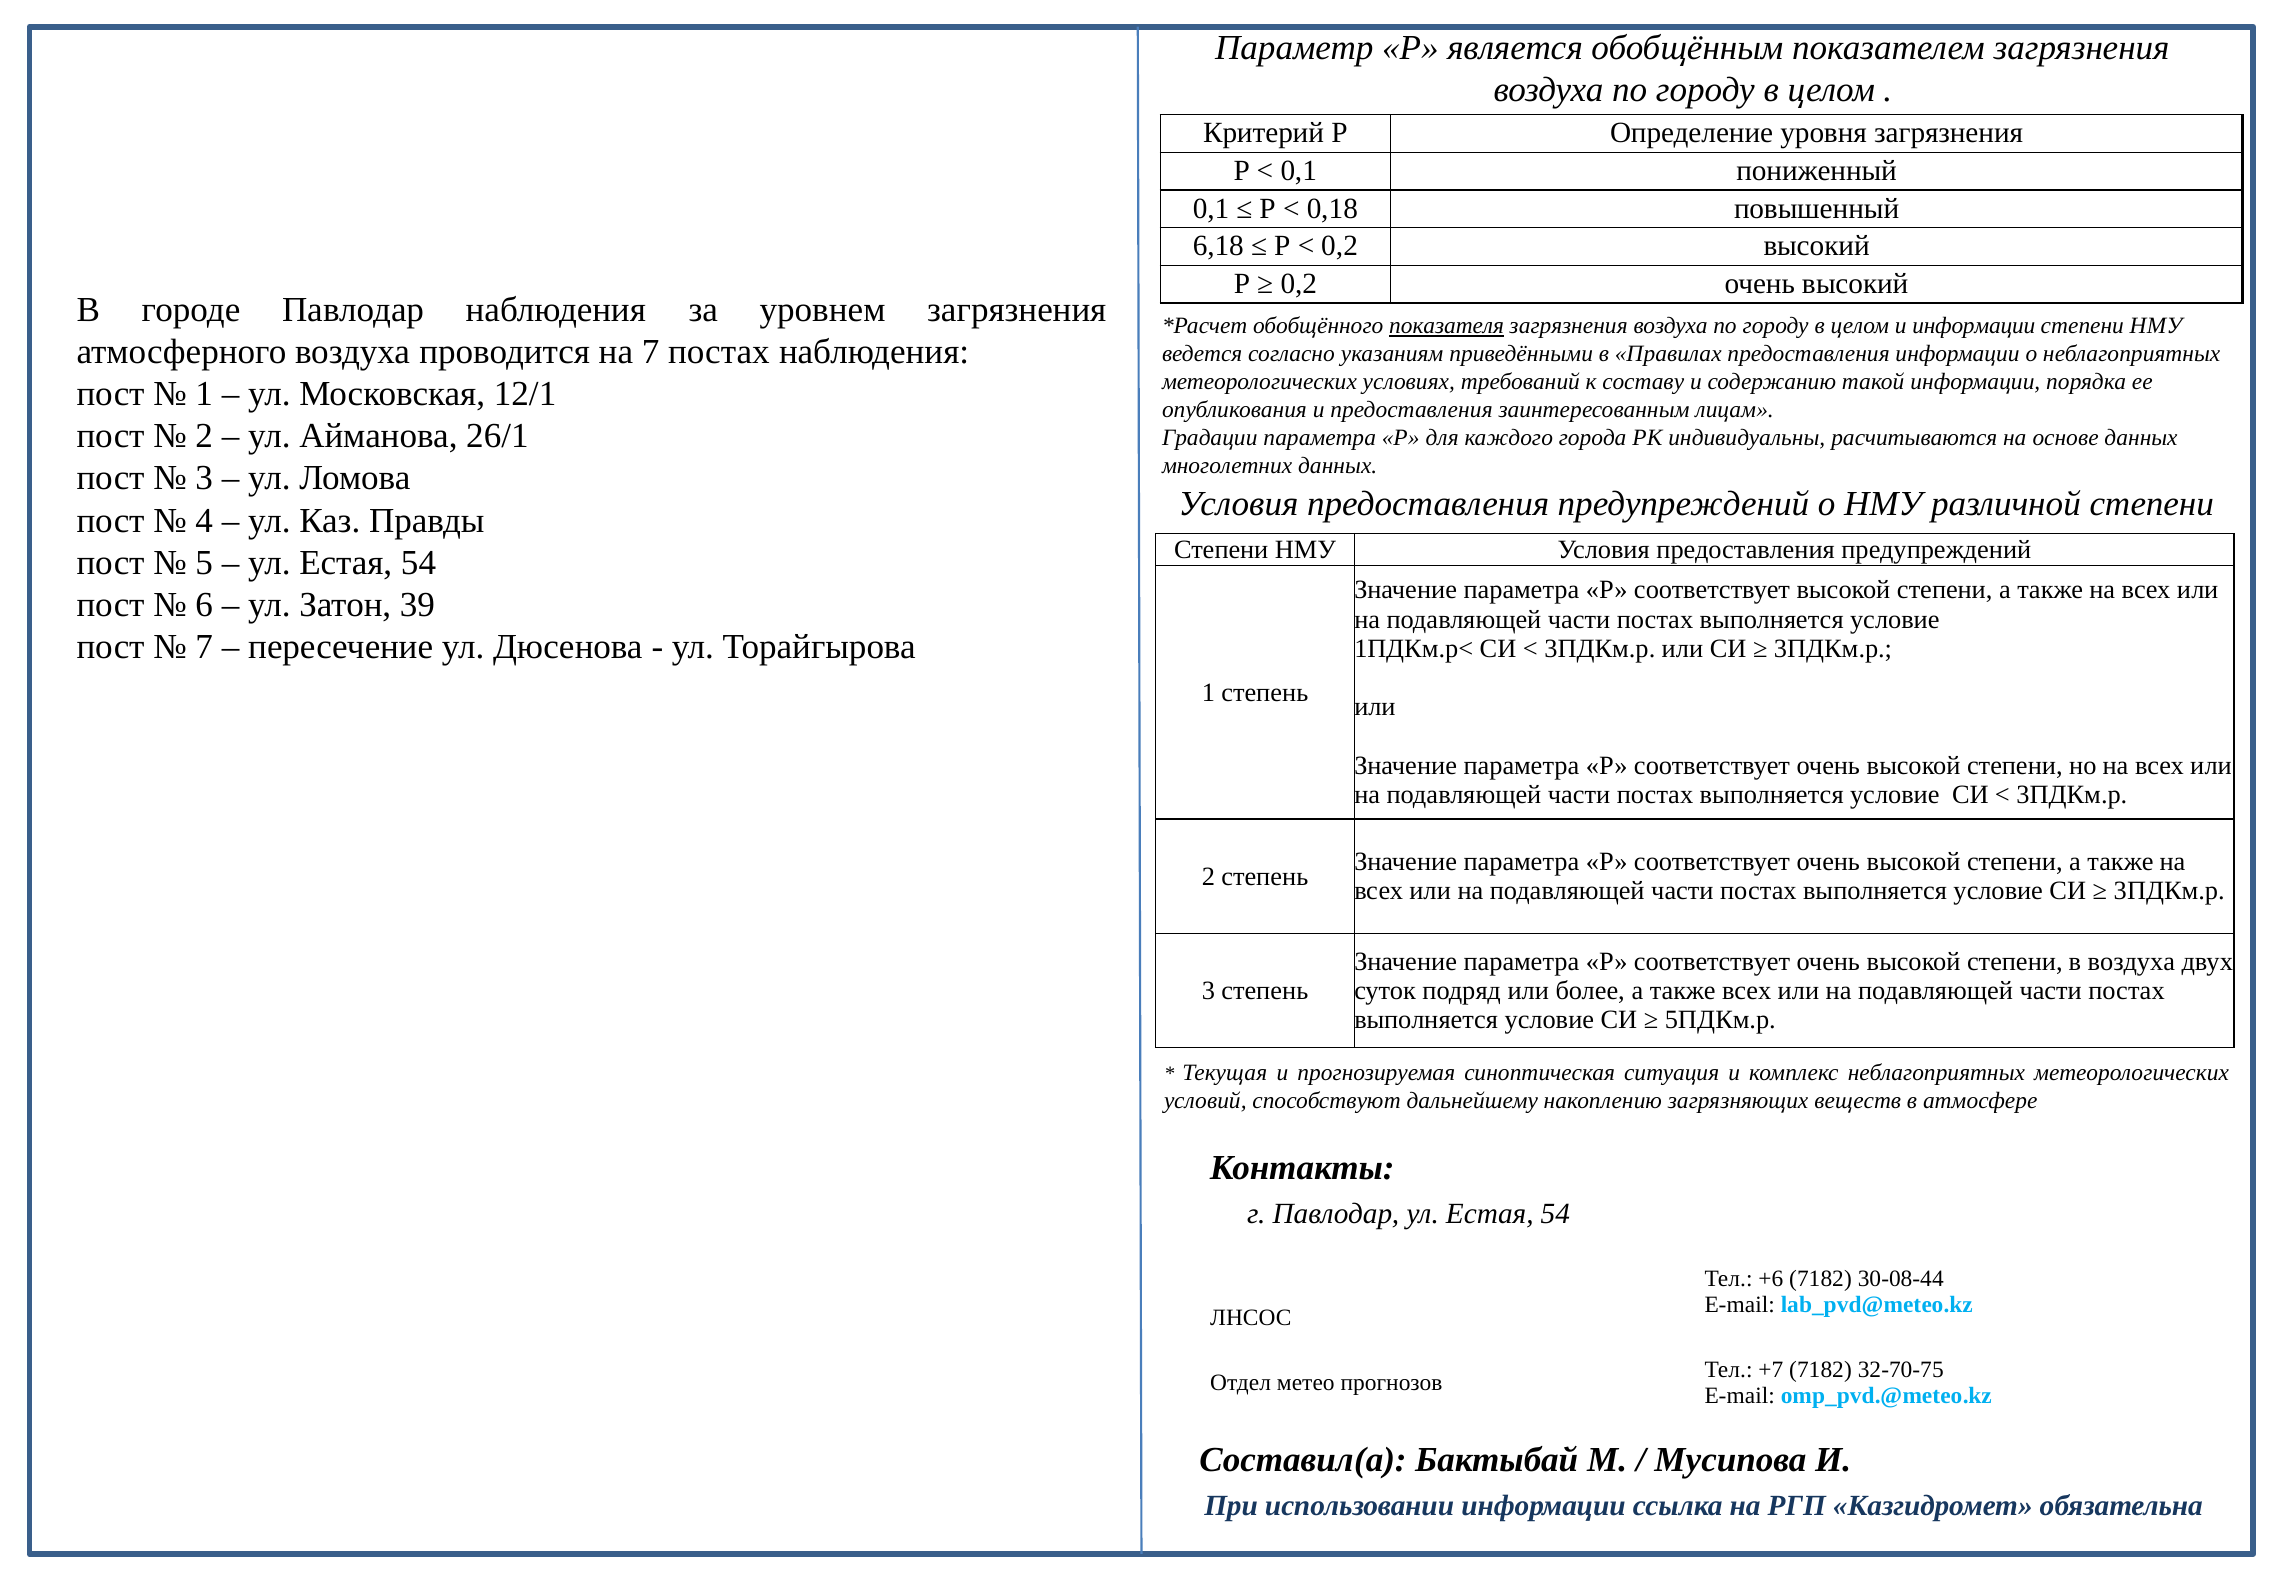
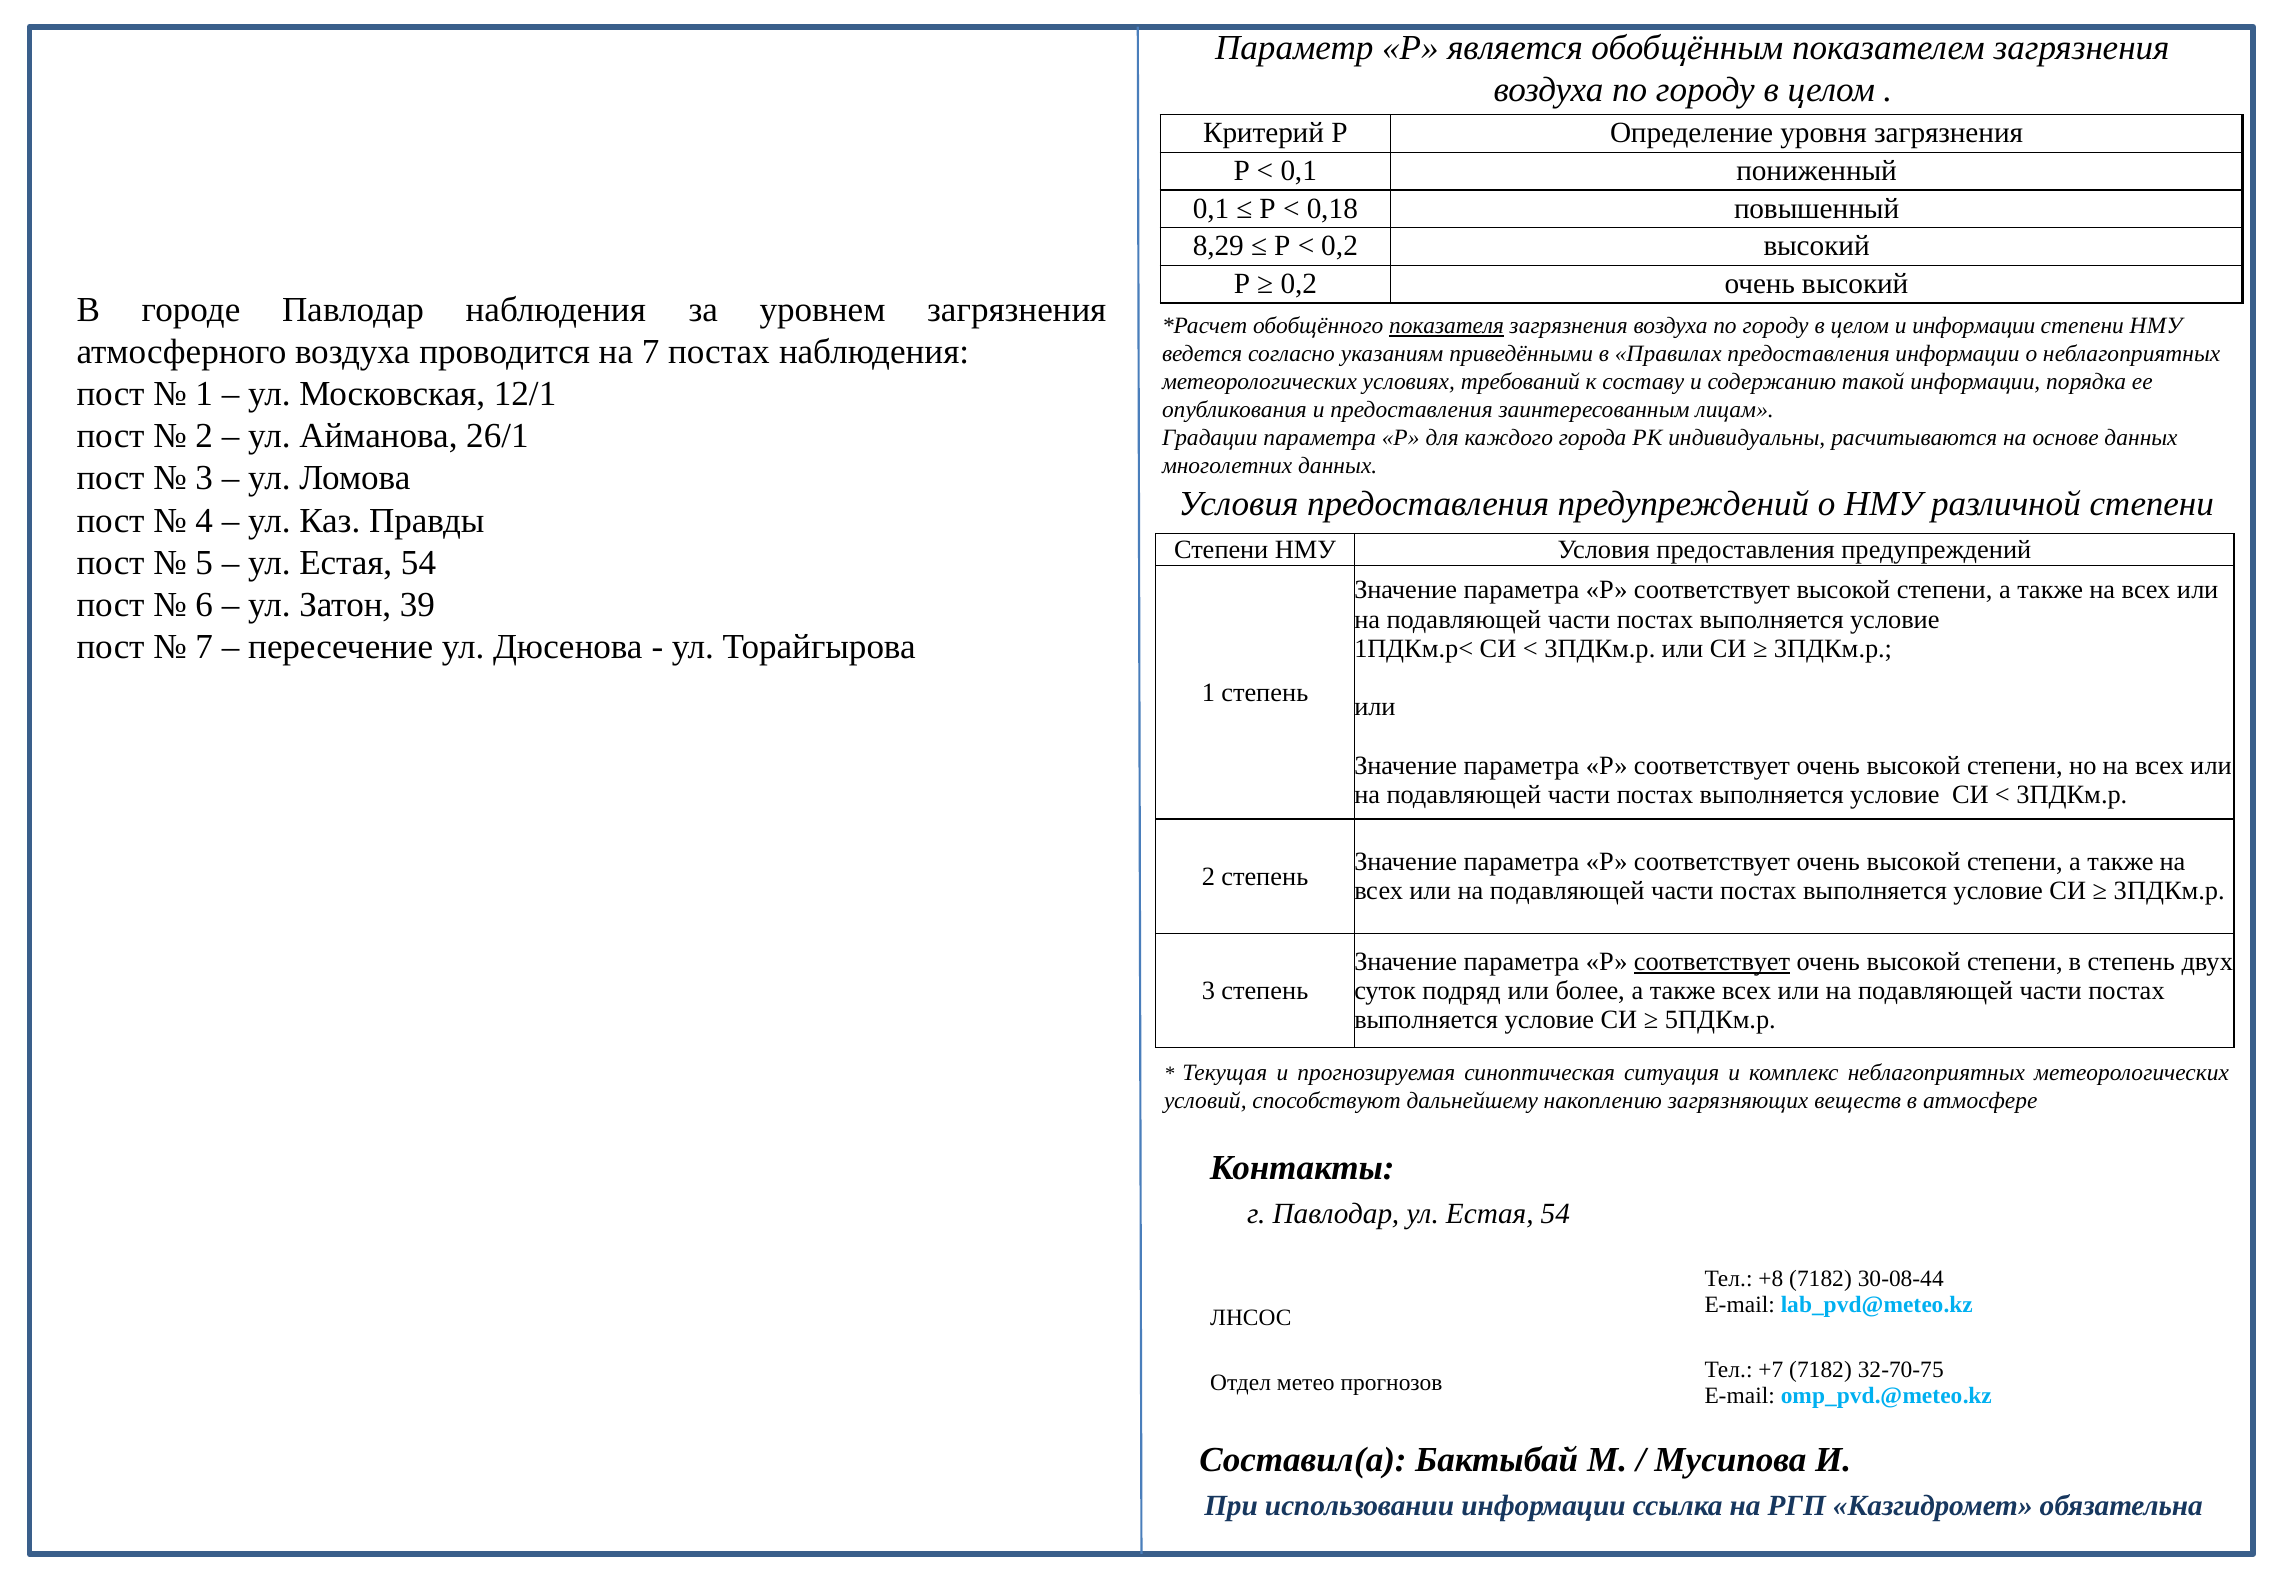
6,18: 6,18 -> 8,29
соответствует at (1712, 961) underline: none -> present
в воздуха: воздуха -> степень
+6: +6 -> +8
